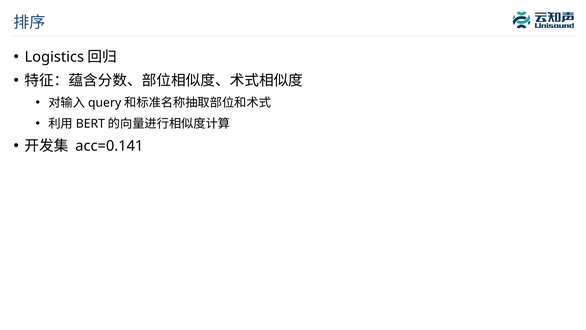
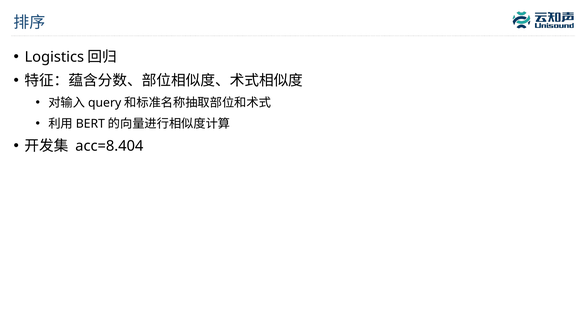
acc=0.141: acc=0.141 -> acc=8.404
